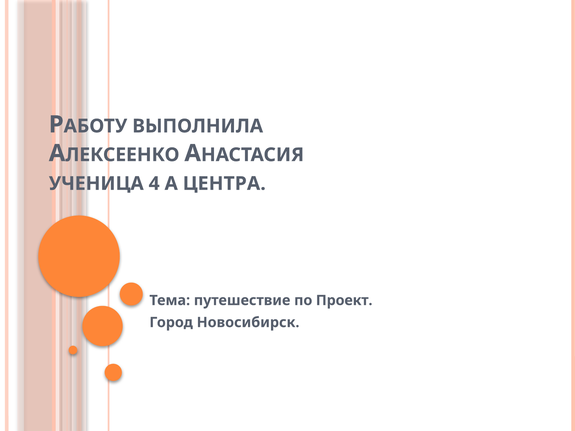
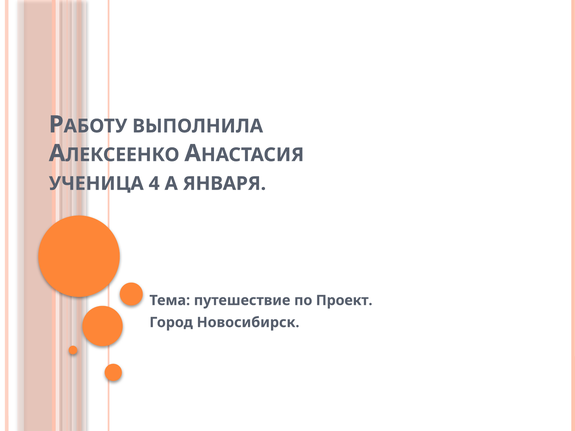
ЦЕНТРА: ЦЕНТРА -> ЯНВАРЯ
